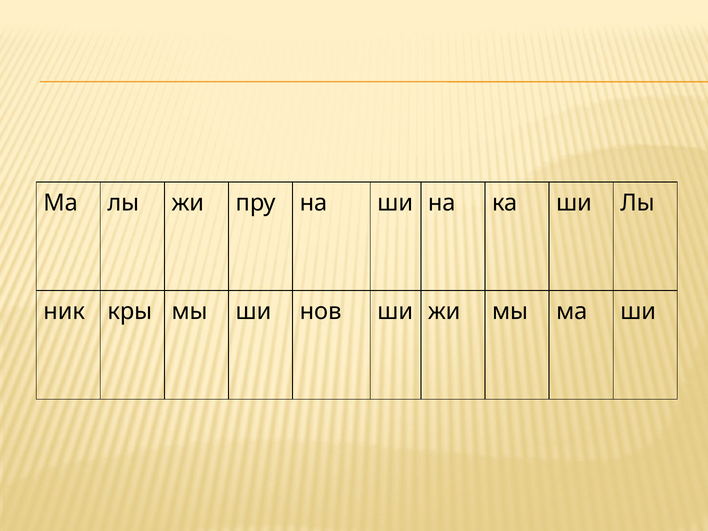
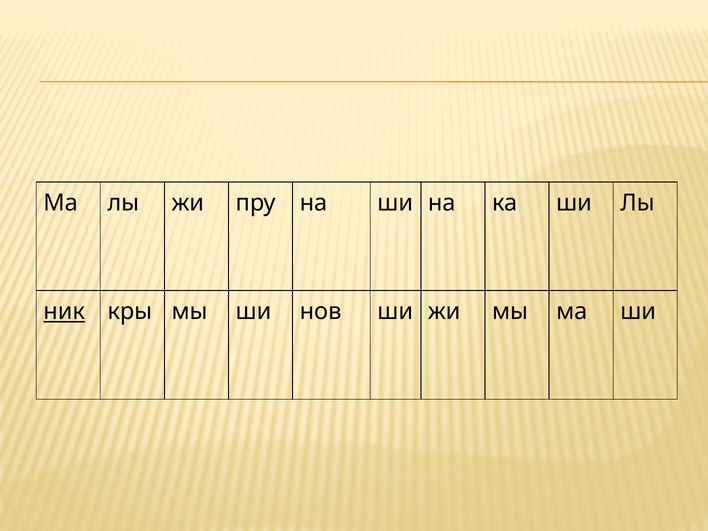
ник underline: none -> present
